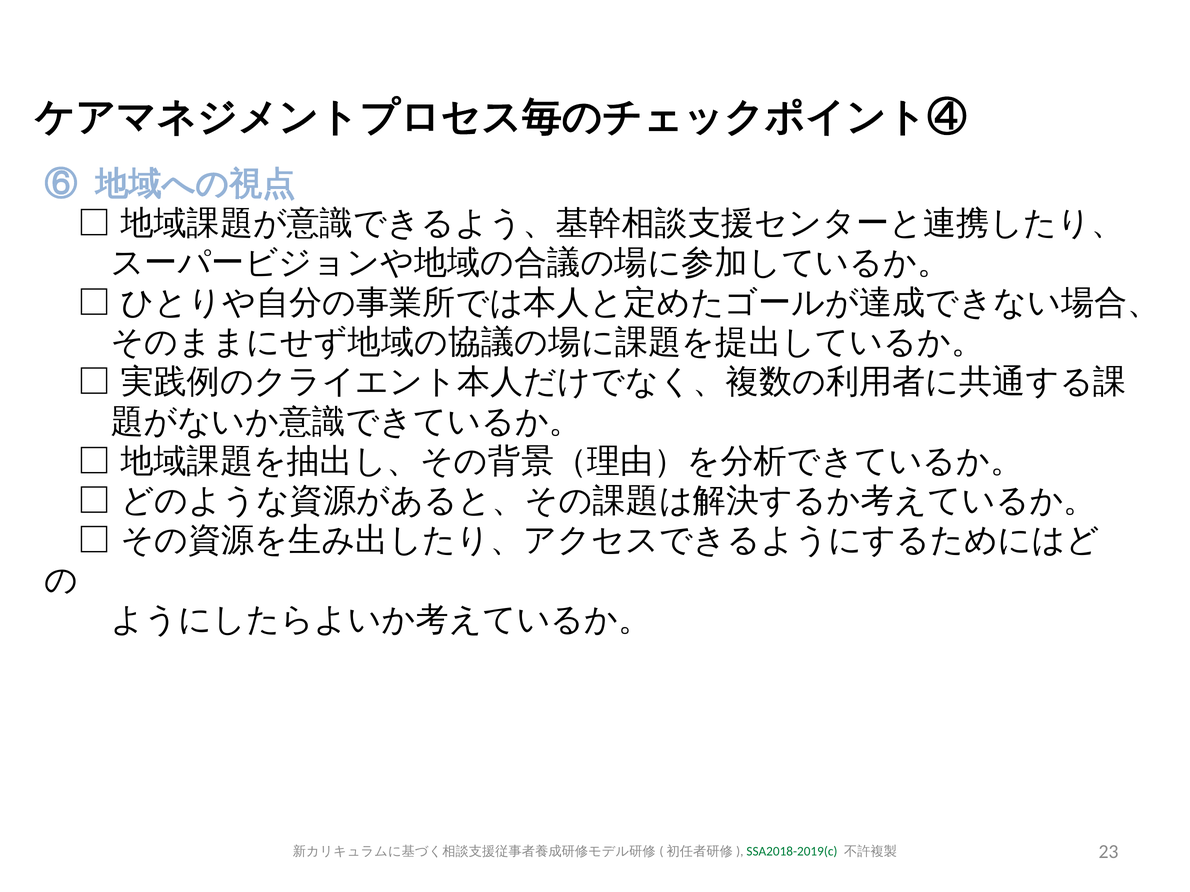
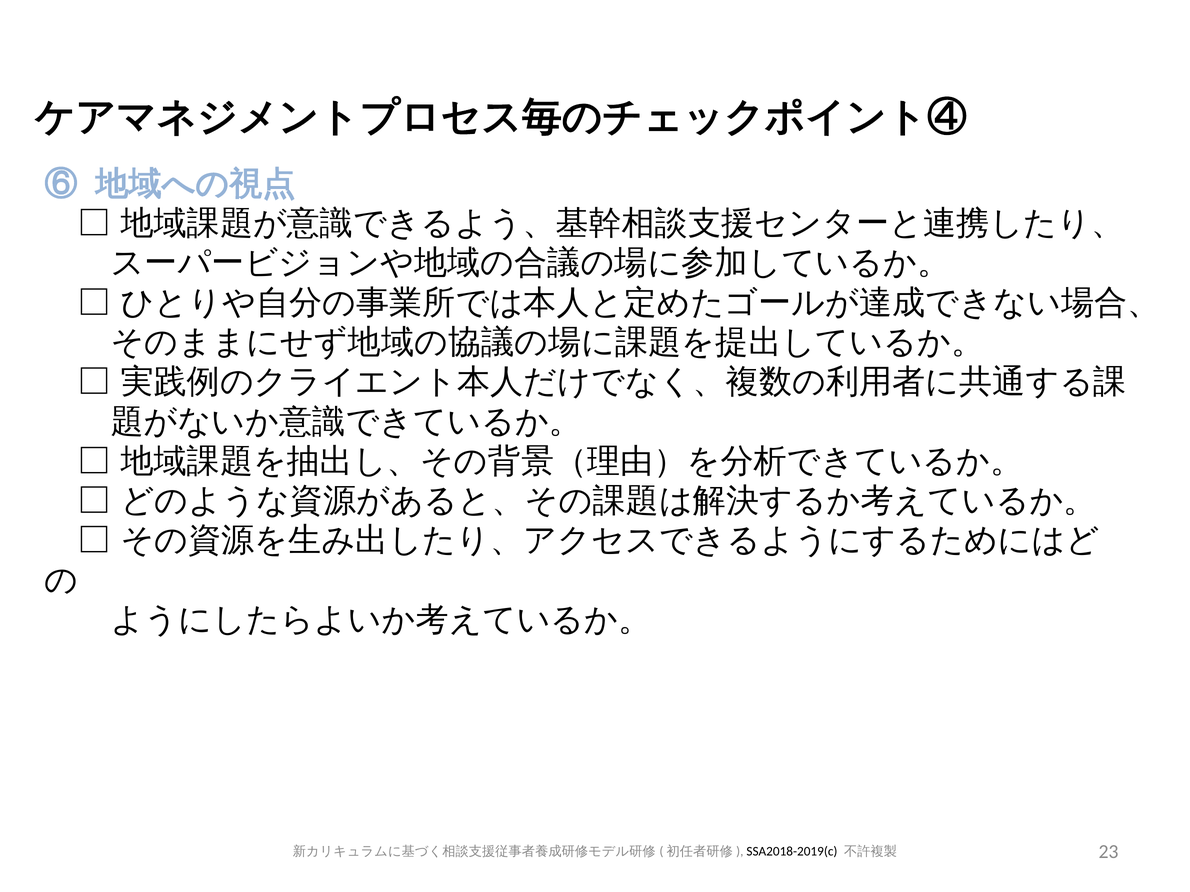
SSA2018-2019(c colour: green -> black
